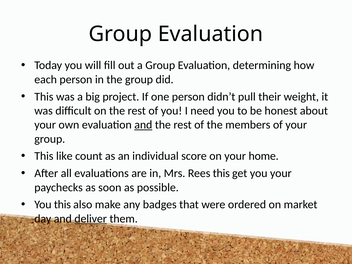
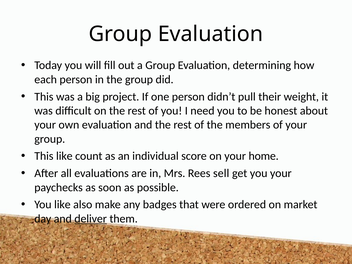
and at (143, 125) underline: present -> none
Rees this: this -> sell
You this: this -> like
